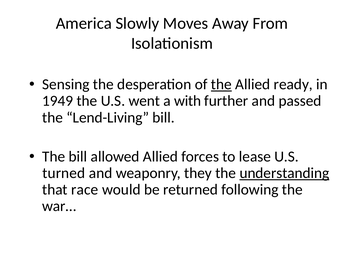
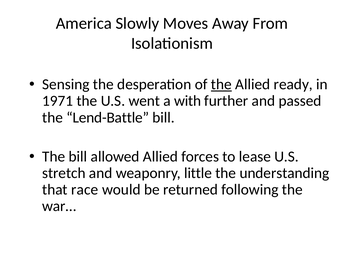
1949: 1949 -> 1971
Lend-Living: Lend-Living -> Lend-Battle
turned: turned -> stretch
they: they -> little
understanding underline: present -> none
